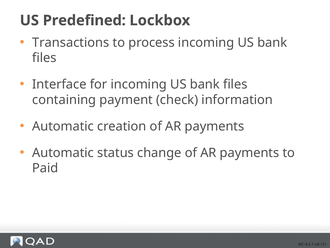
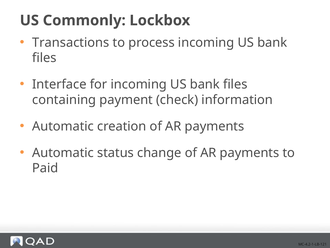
Predefined: Predefined -> Commonly
